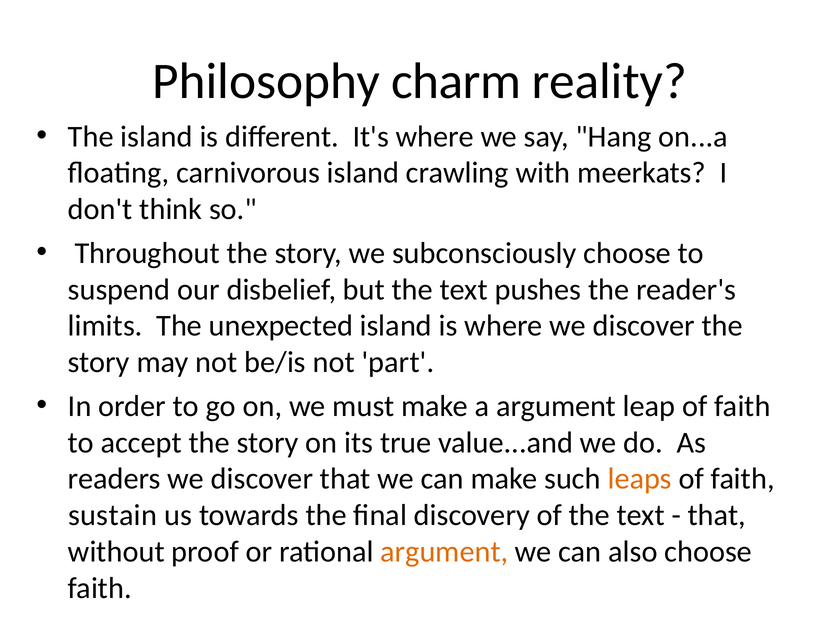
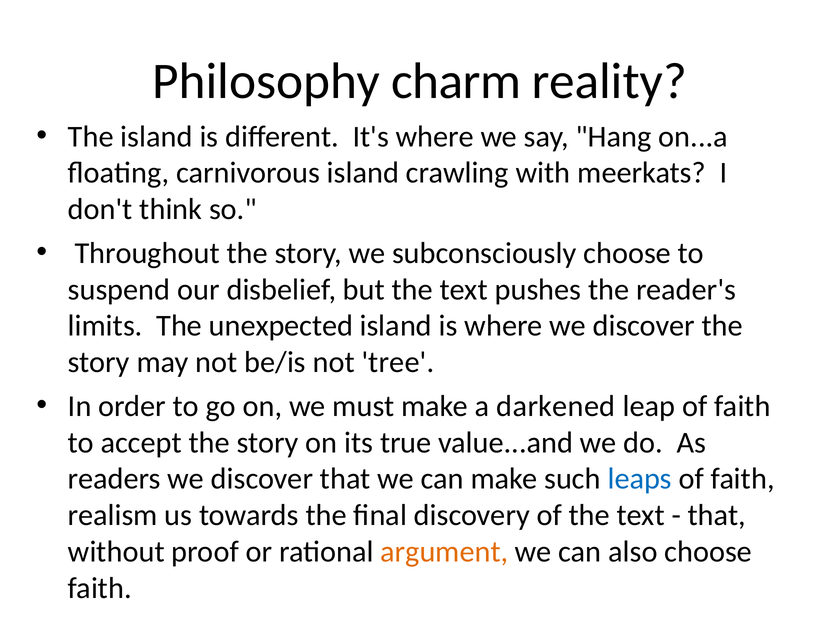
part: part -> tree
a argument: argument -> darkened
leaps colour: orange -> blue
sustain: sustain -> realism
